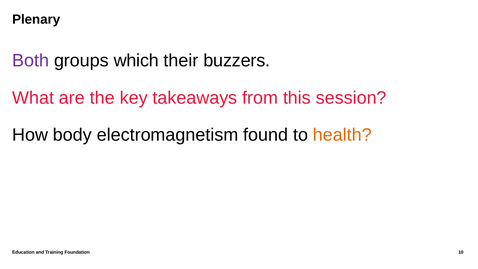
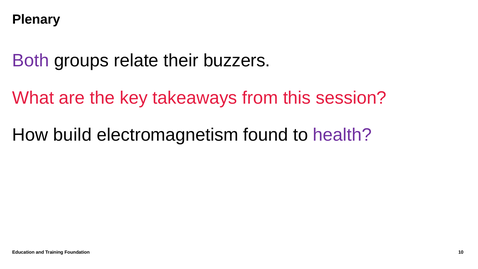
which: which -> relate
body: body -> build
health colour: orange -> purple
